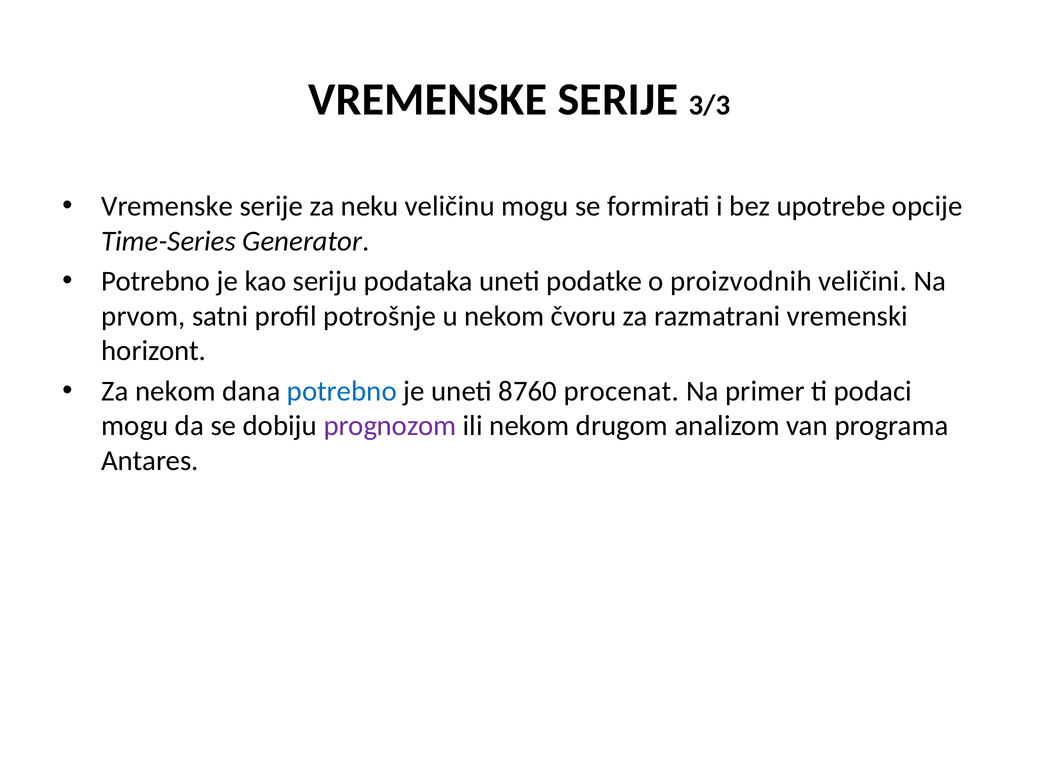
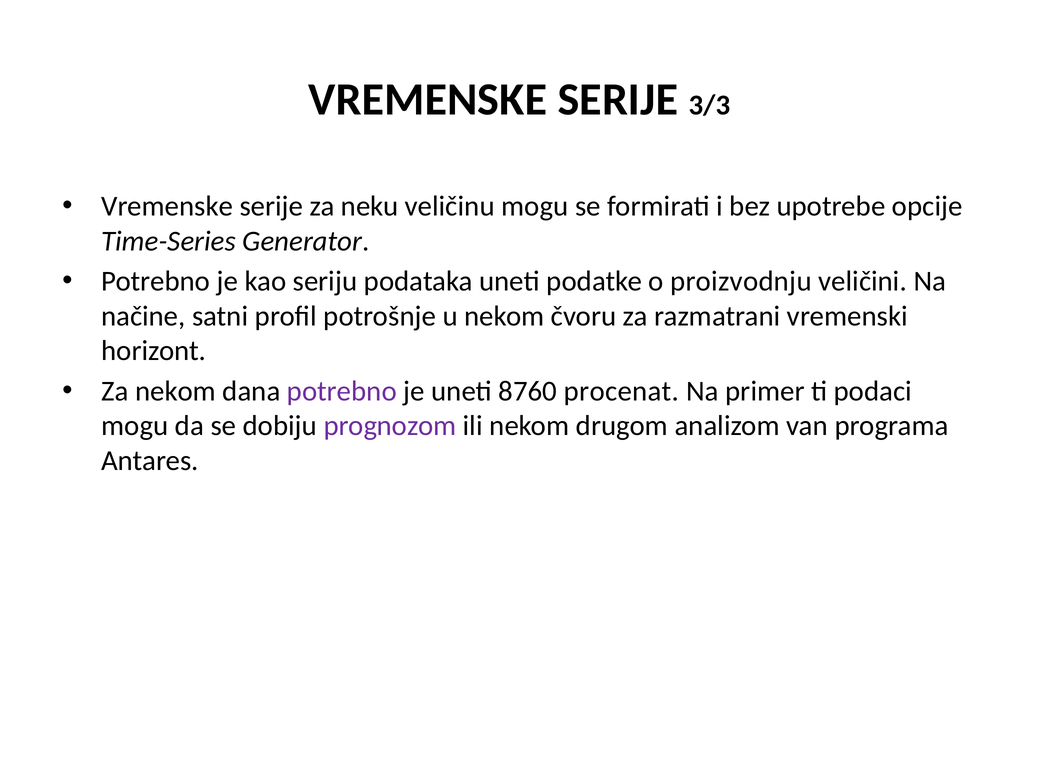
proizvodnih: proizvodnih -> proizvodnju
prvom: prvom -> načine
potrebno at (342, 391) colour: blue -> purple
